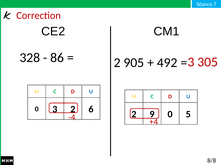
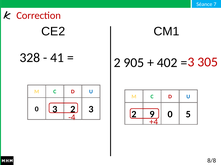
86: 86 -> 41
492: 492 -> 402
2 6: 6 -> 3
